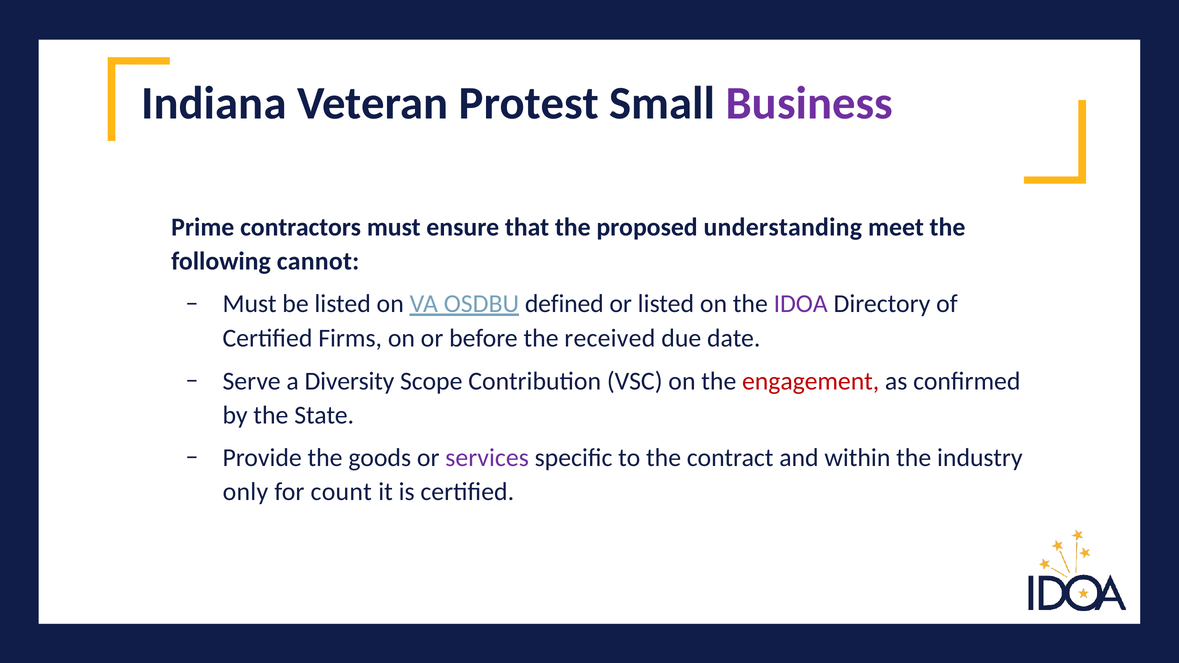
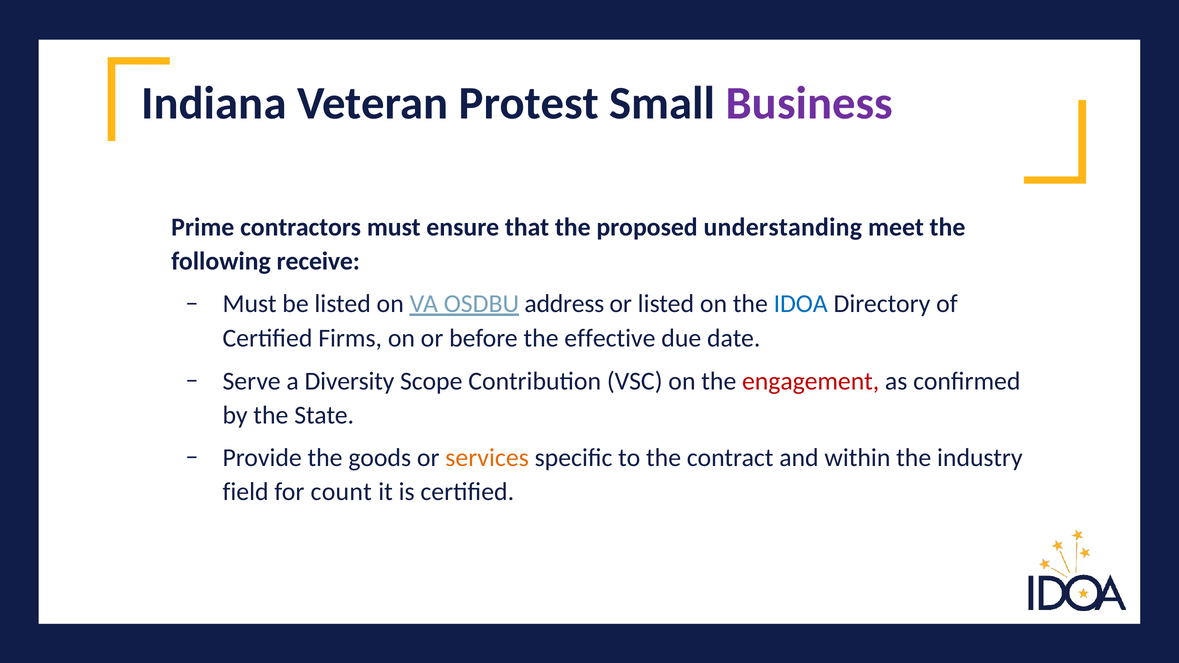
cannot: cannot -> receive
defined: defined -> address
IDOA colour: purple -> blue
received: received -> effective
services colour: purple -> orange
only: only -> field
